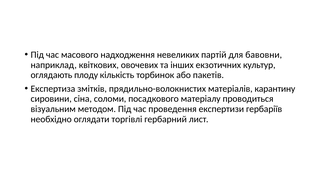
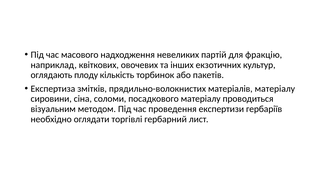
бавовни: бавовни -> фракцію
матеріалів карантину: карантину -> матеріалу
